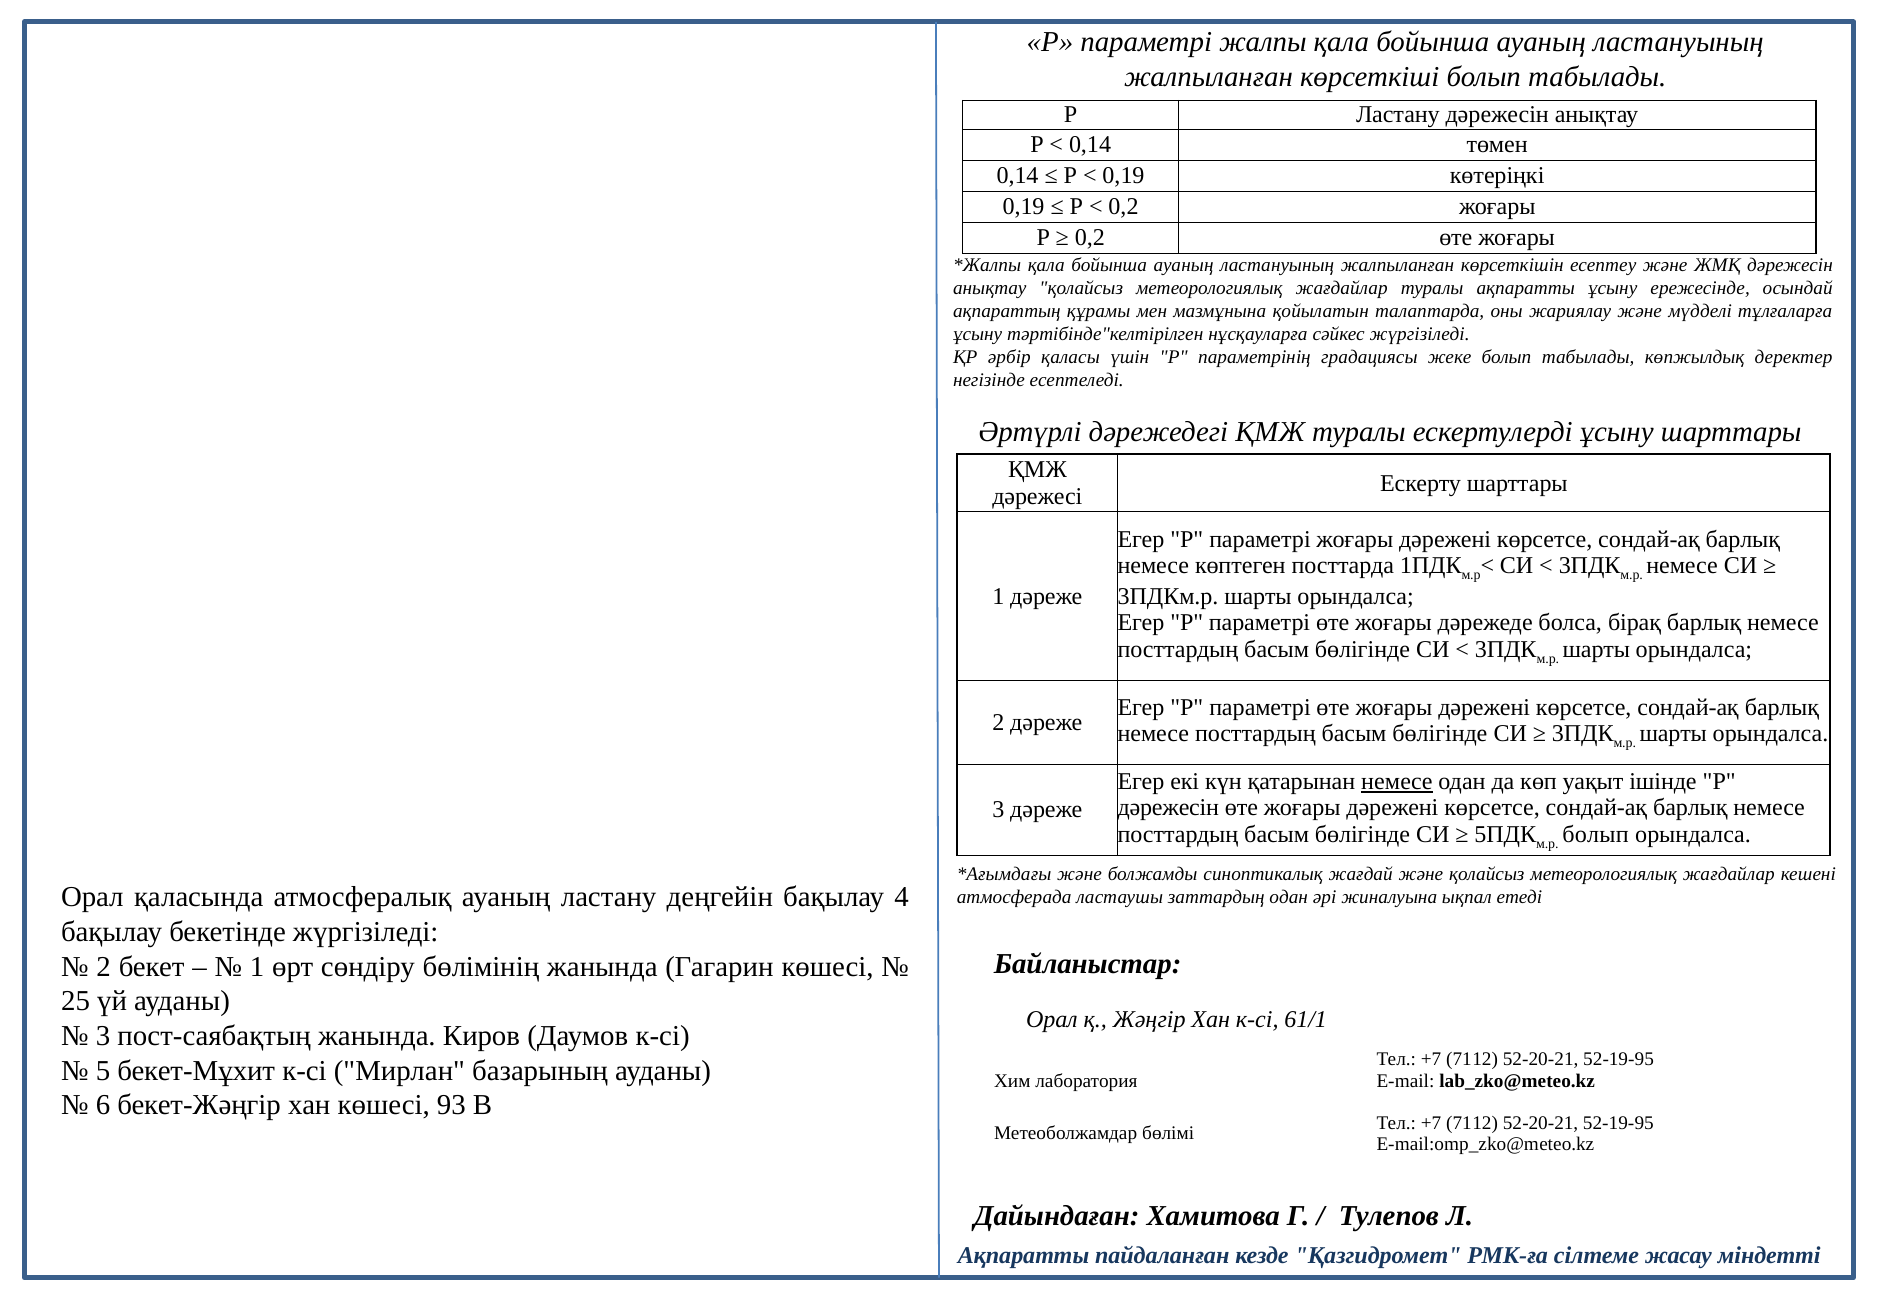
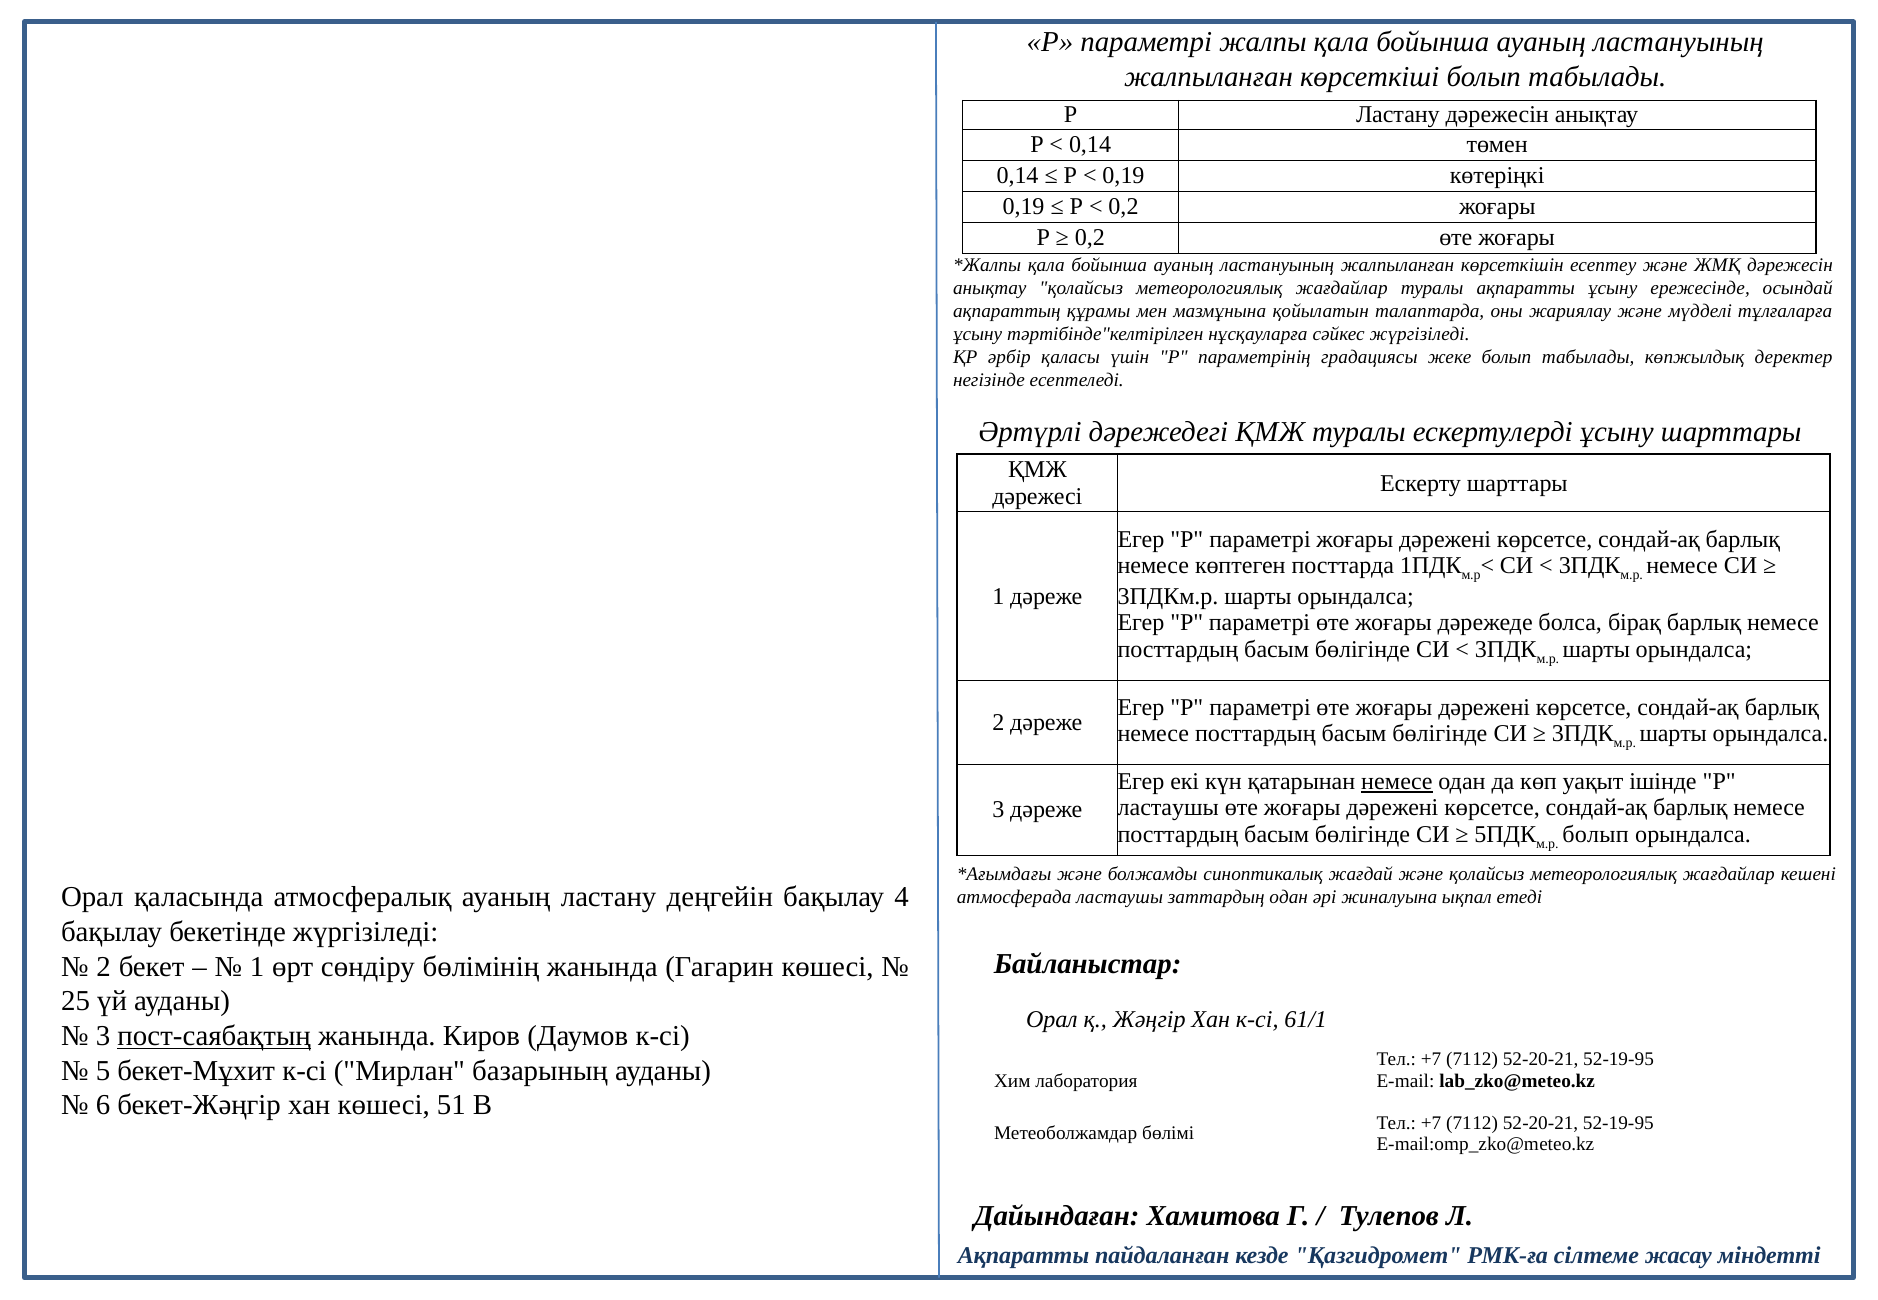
дәрежесін at (1168, 808): дәрежесін -> ластаушы
пост-саябақтың underline: none -> present
93: 93 -> 51
